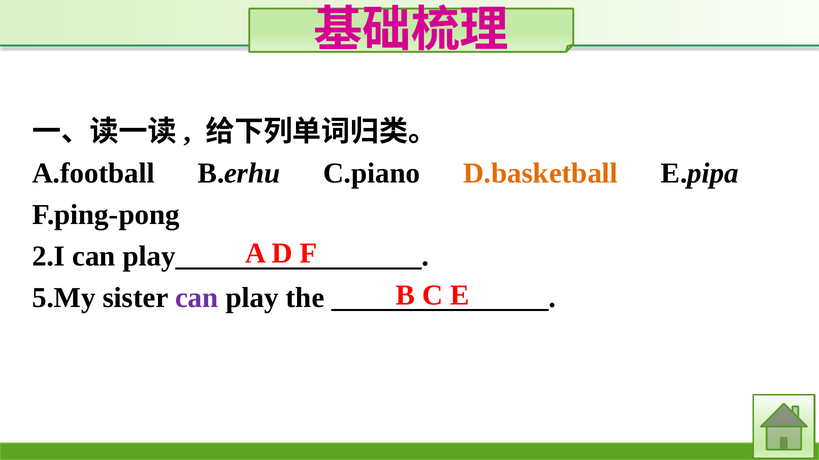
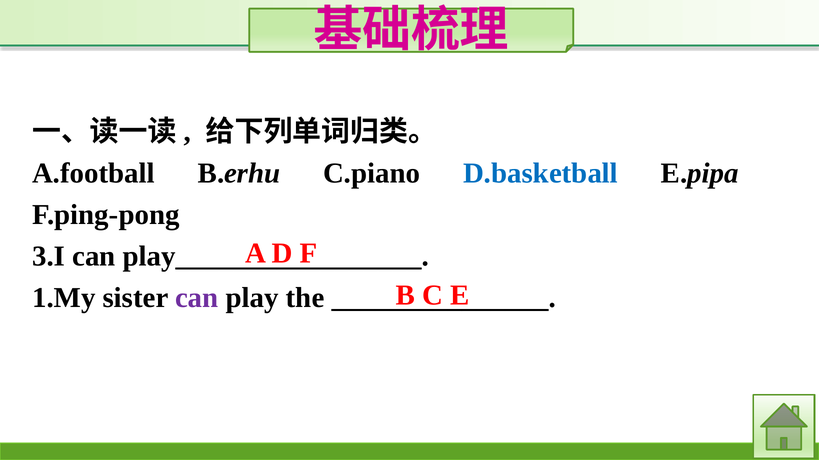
D.basketball colour: orange -> blue
2.I: 2.I -> 3.I
5.My: 5.My -> 1.My
